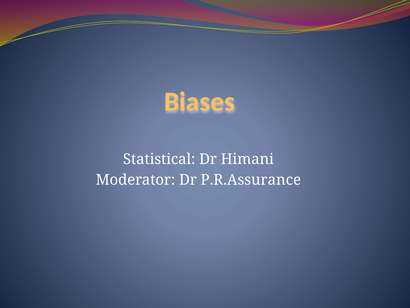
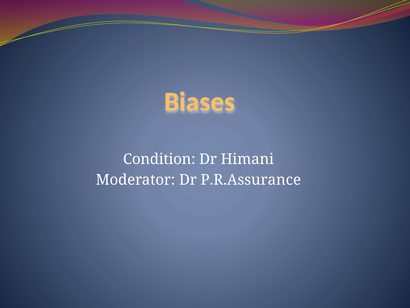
Statistical: Statistical -> Condition
